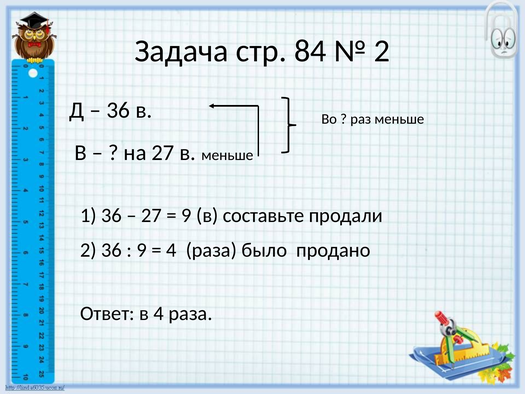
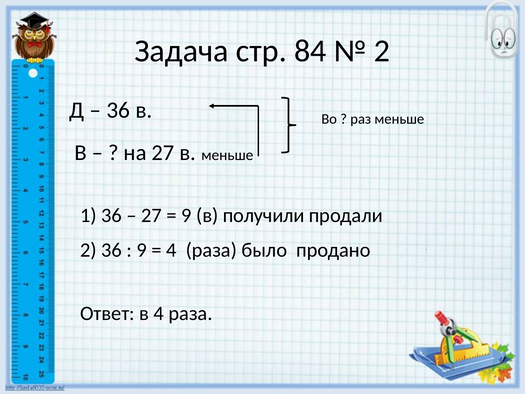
составьте: составьте -> получили
